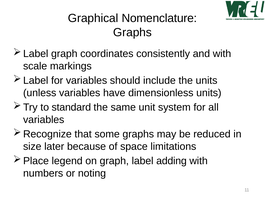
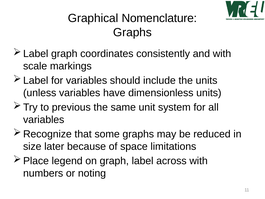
standard: standard -> previous
adding: adding -> across
